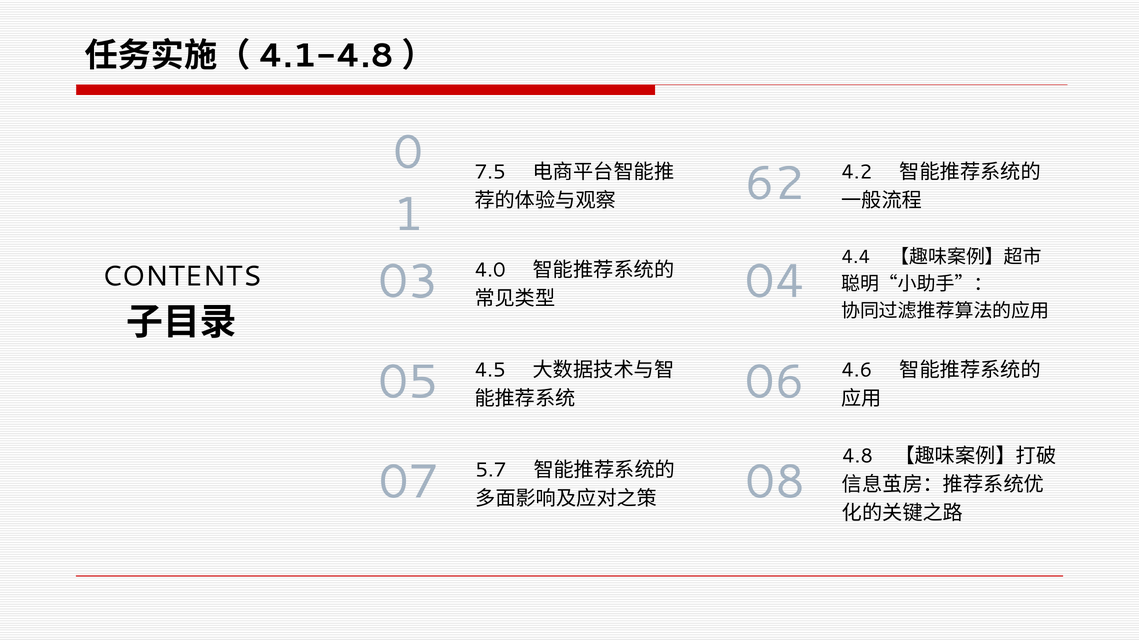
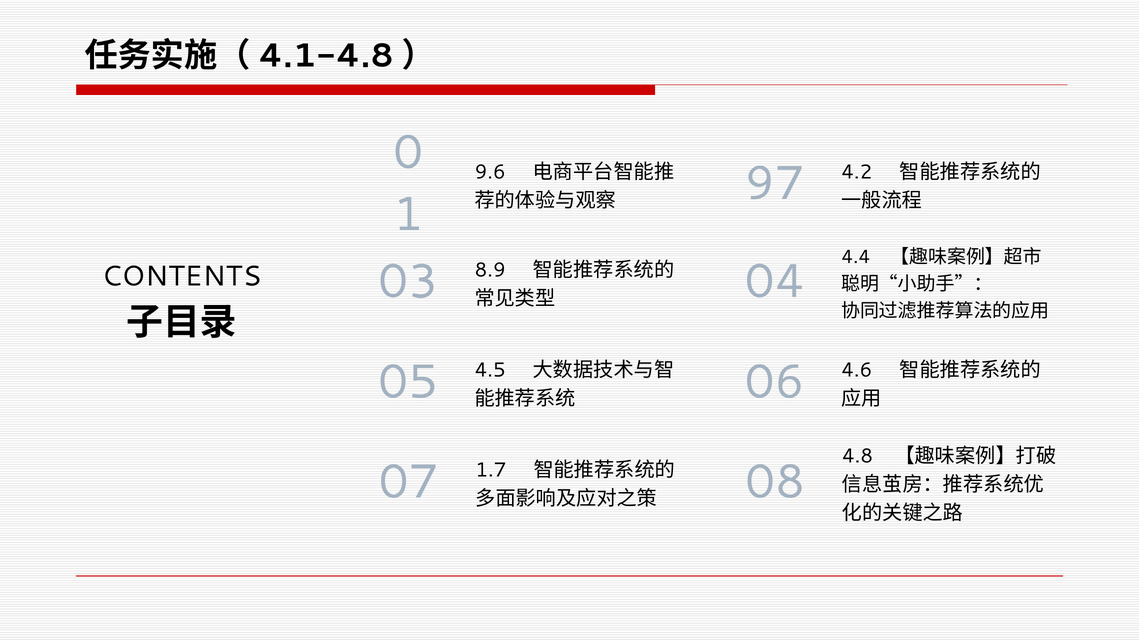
7.5: 7.5 -> 9.6
62: 62 -> 97
4.0: 4.0 -> 8.9
5.7: 5.7 -> 1.7
